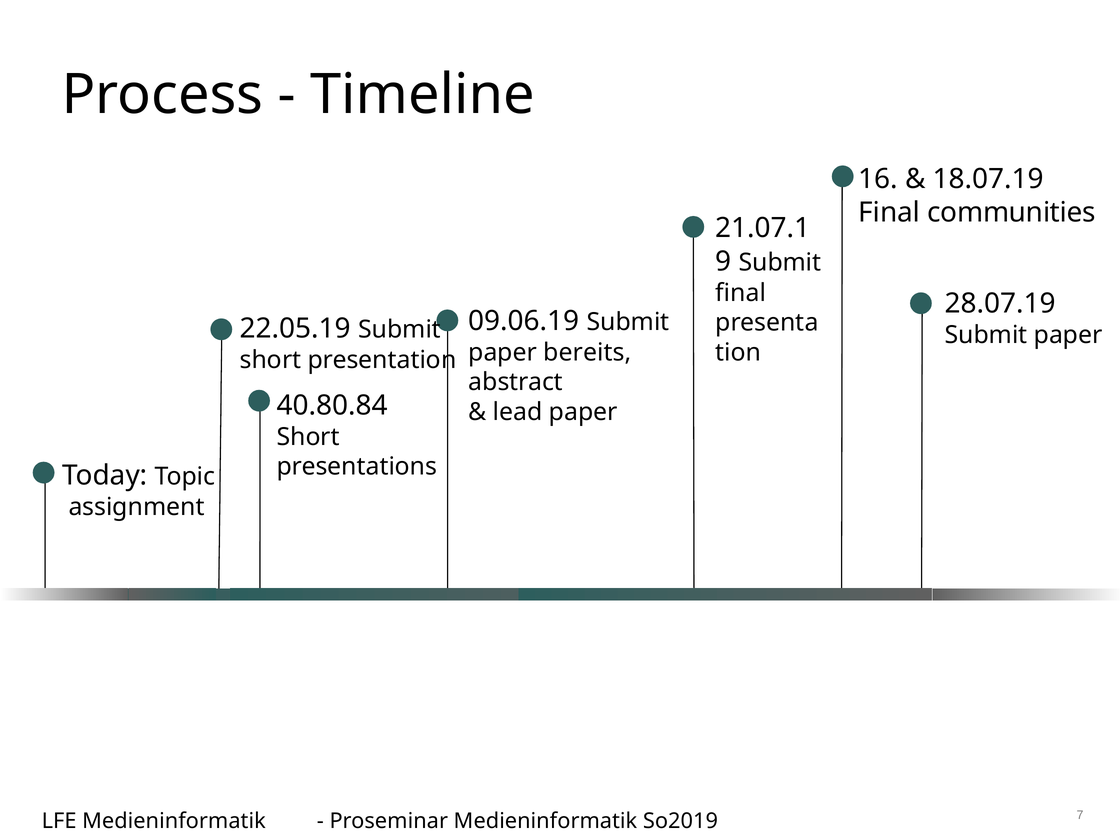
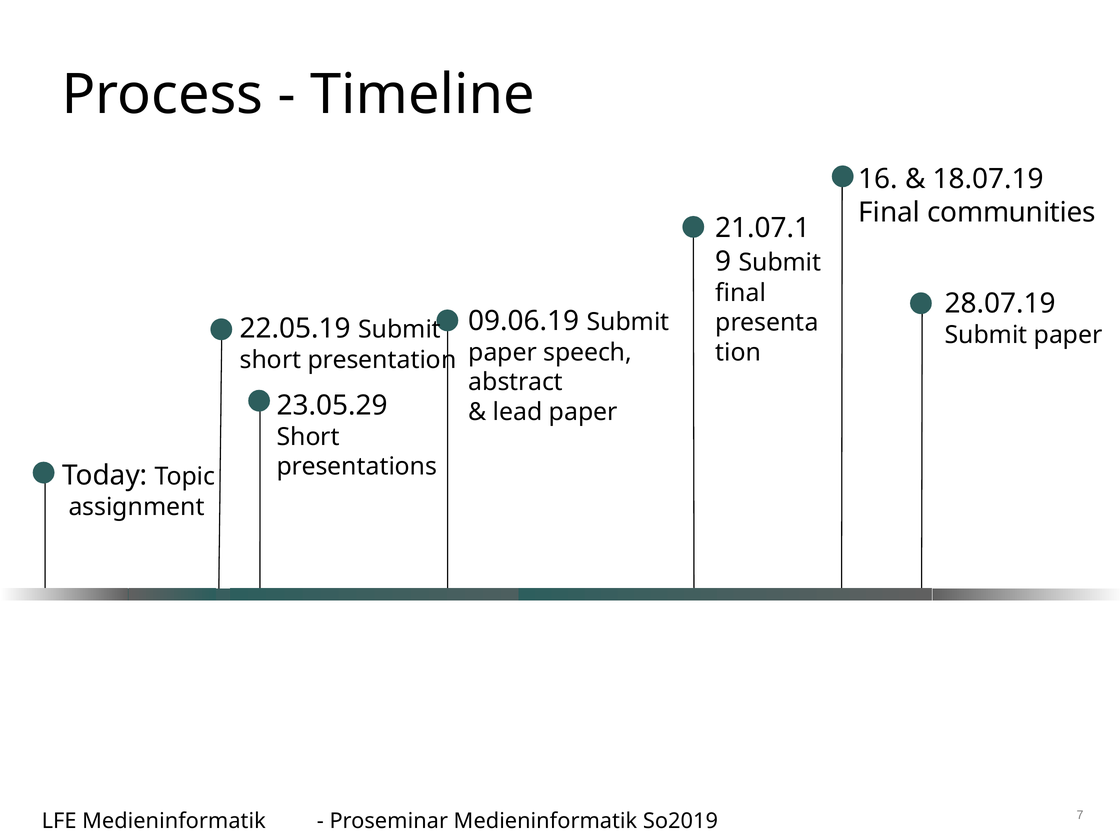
bereits: bereits -> speech
40.80.84: 40.80.84 -> 23.05.29
